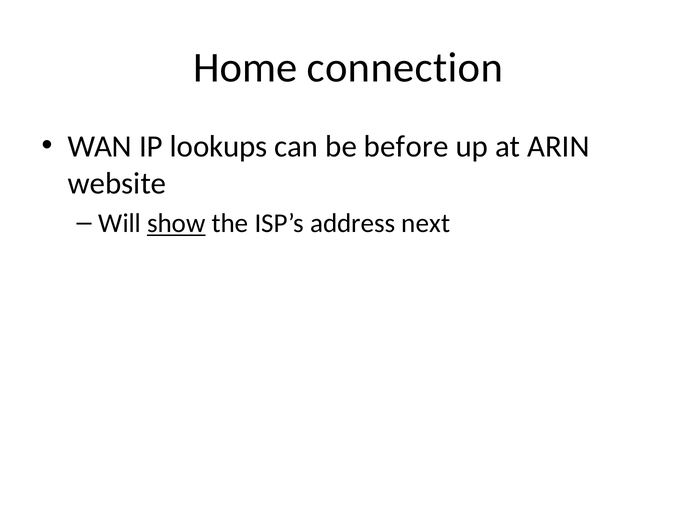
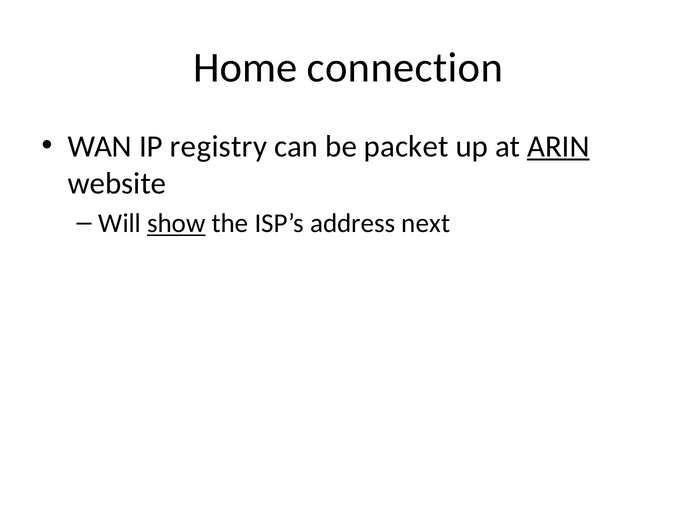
lookups: lookups -> registry
before: before -> packet
ARIN underline: none -> present
